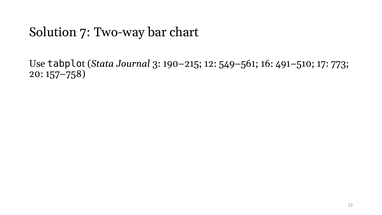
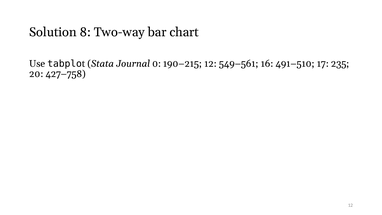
7: 7 -> 8
3: 3 -> 0
773: 773 -> 235
157–758: 157–758 -> 427–758
